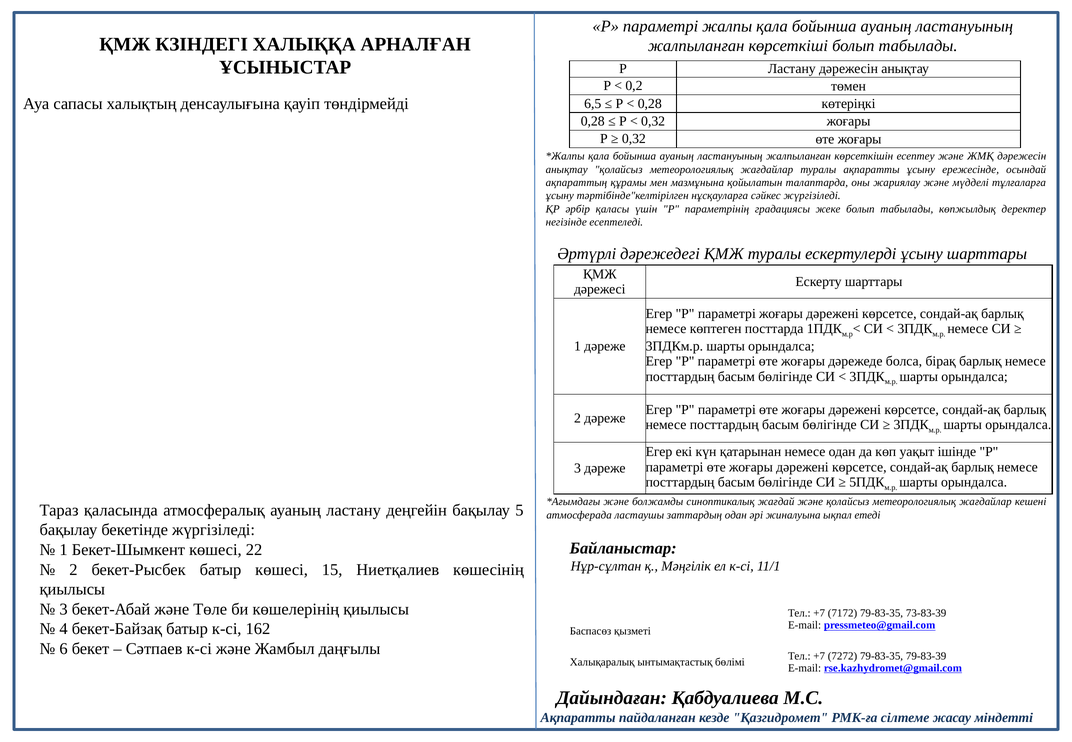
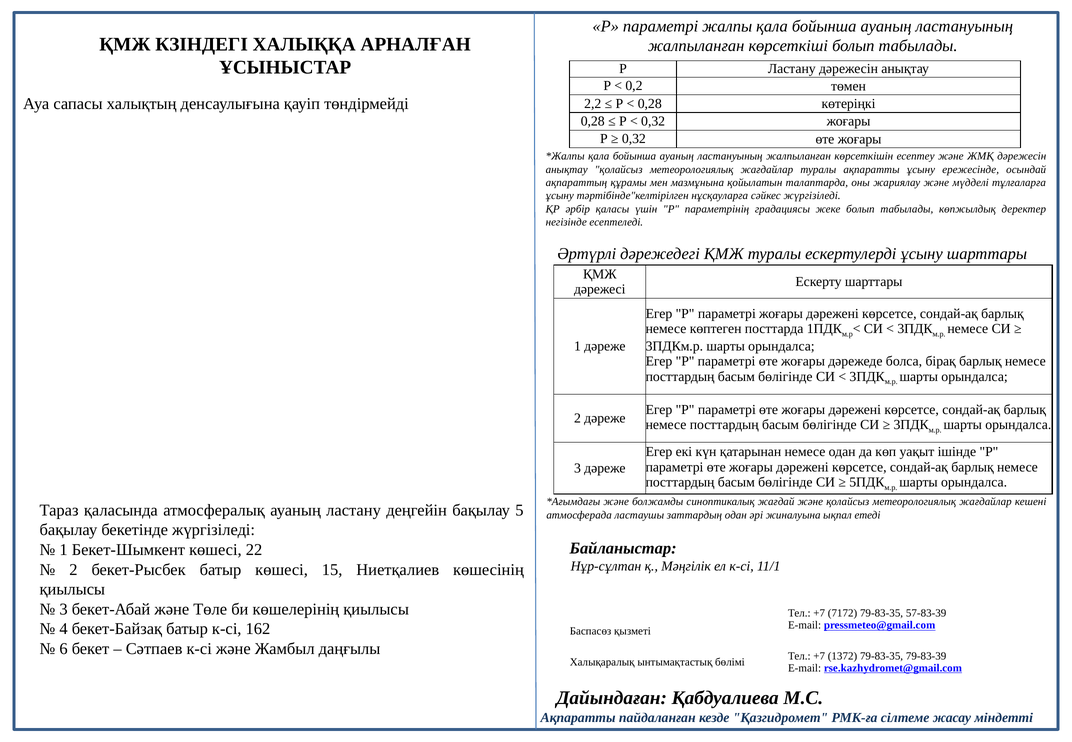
6,5: 6,5 -> 2,2
73-83-39: 73-83-39 -> 57-83-39
7272: 7272 -> 1372
